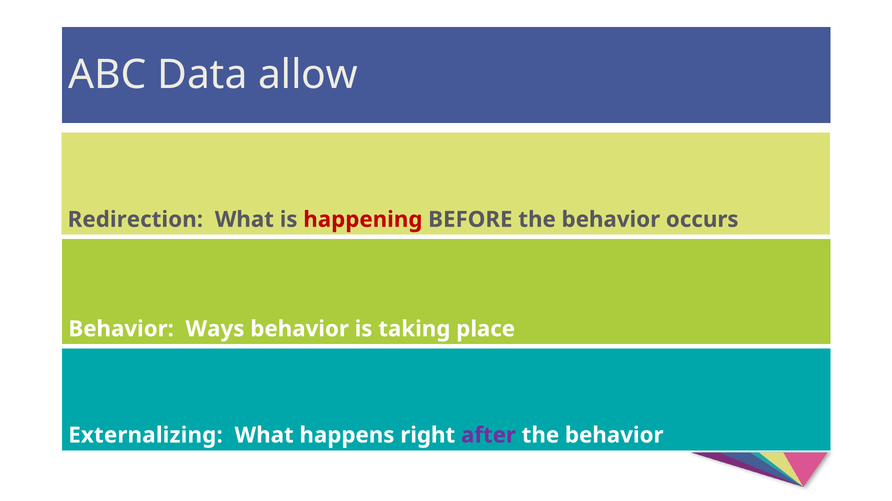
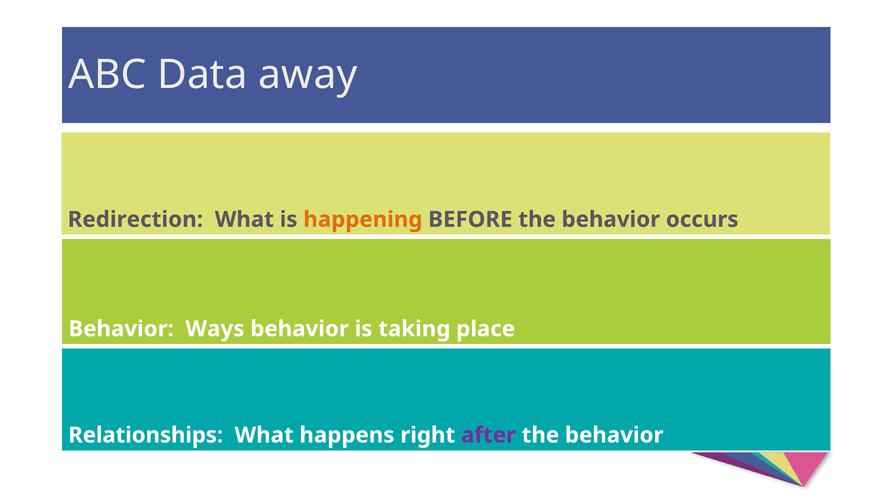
allow: allow -> away
happening colour: red -> orange
Externalizing: Externalizing -> Relationships
